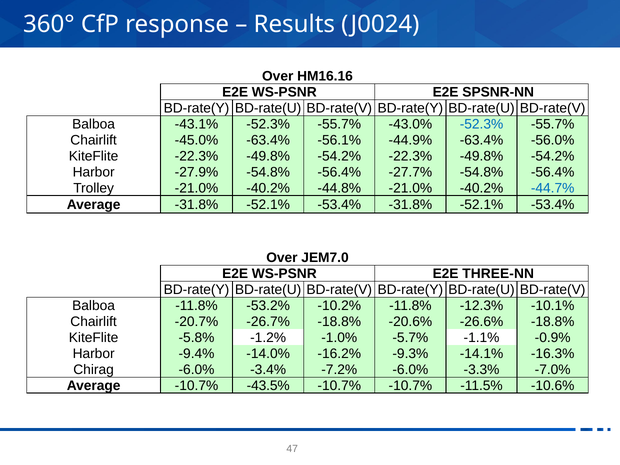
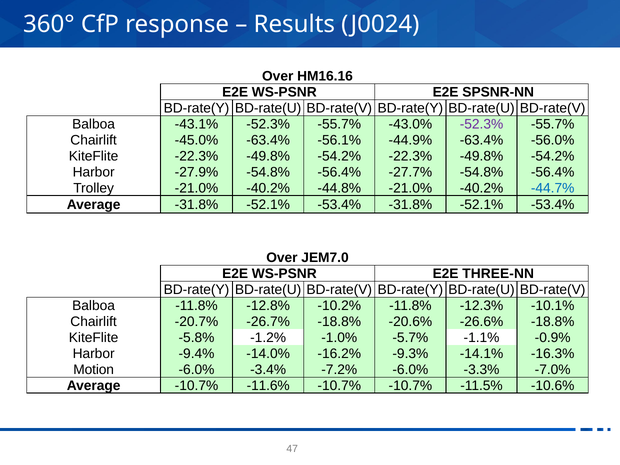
-52.3% at (482, 124) colour: blue -> purple
-53.2%: -53.2% -> -12.8%
Chirag: Chirag -> Motion
-43.5%: -43.5% -> -11.6%
